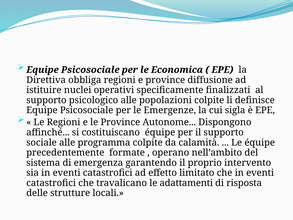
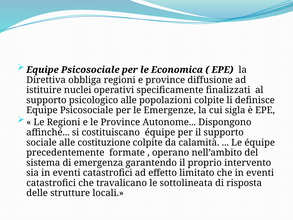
programma: programma -> costituzione
adattamenti: adattamenti -> sottolineata
